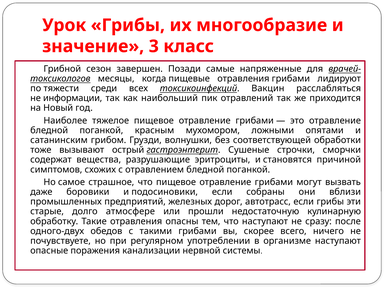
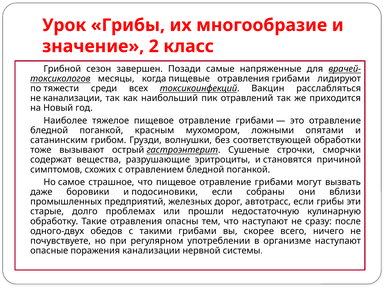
3: 3 -> 2
не информации: информации -> канализации
атмосфере: атмосфере -> проблемах
